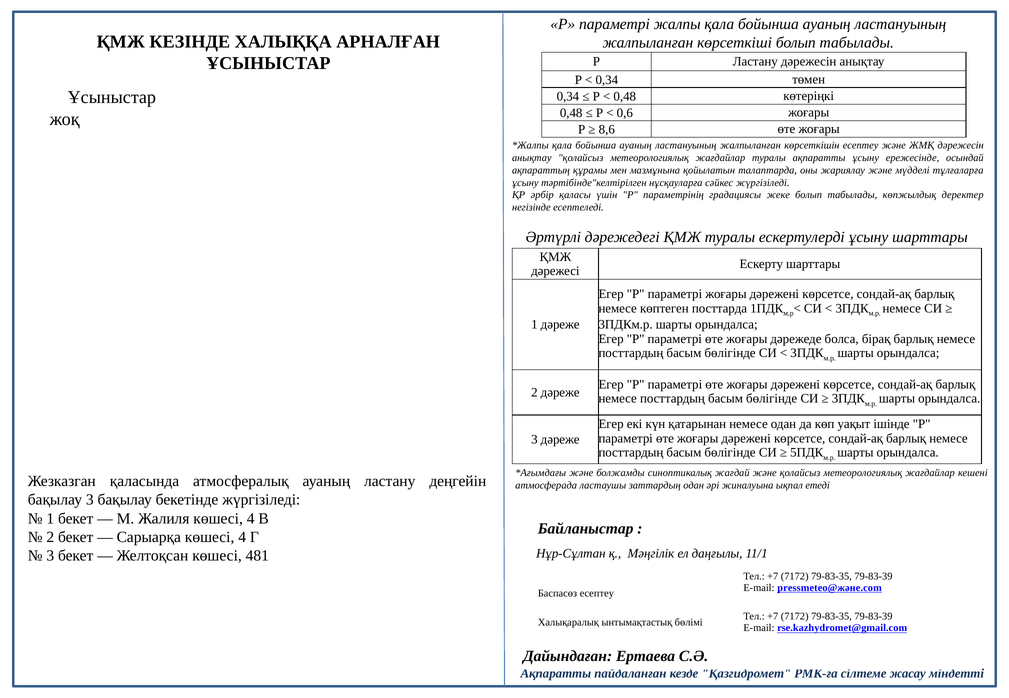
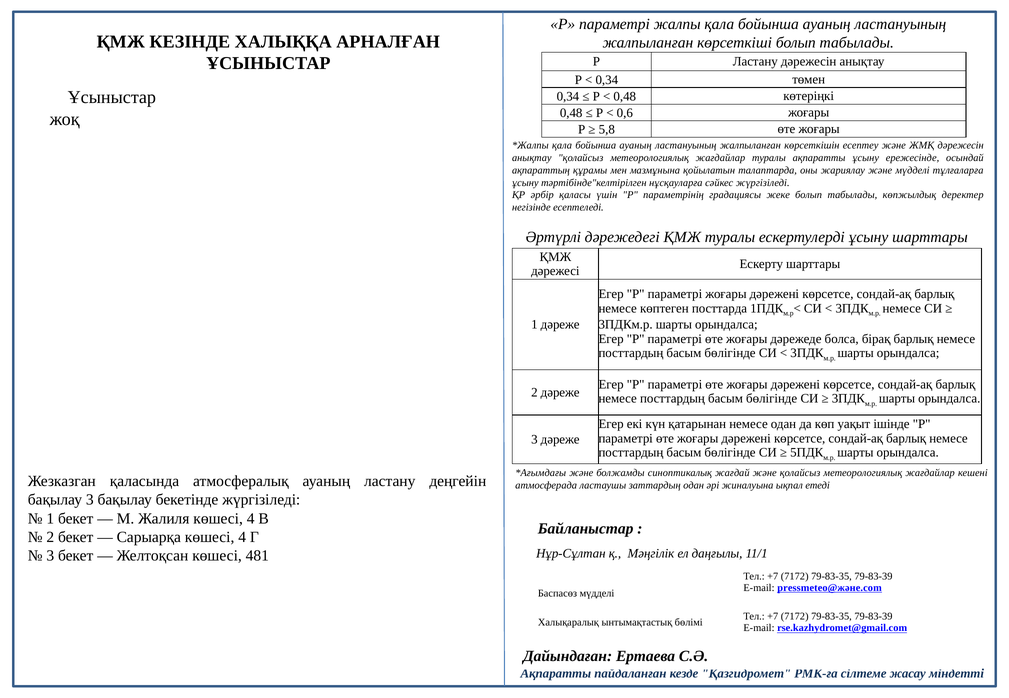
8,6: 8,6 -> 5,8
Баспасөз есептеу: есептеу -> мүдделі
